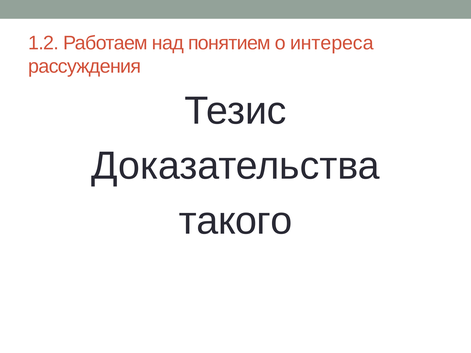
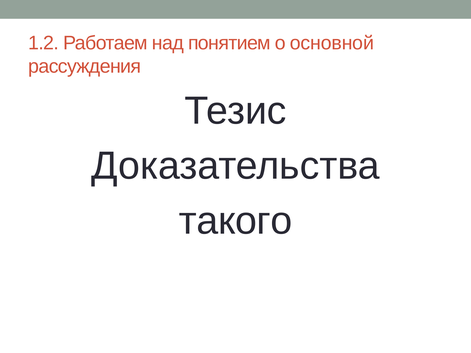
интереса: интереса -> основной
